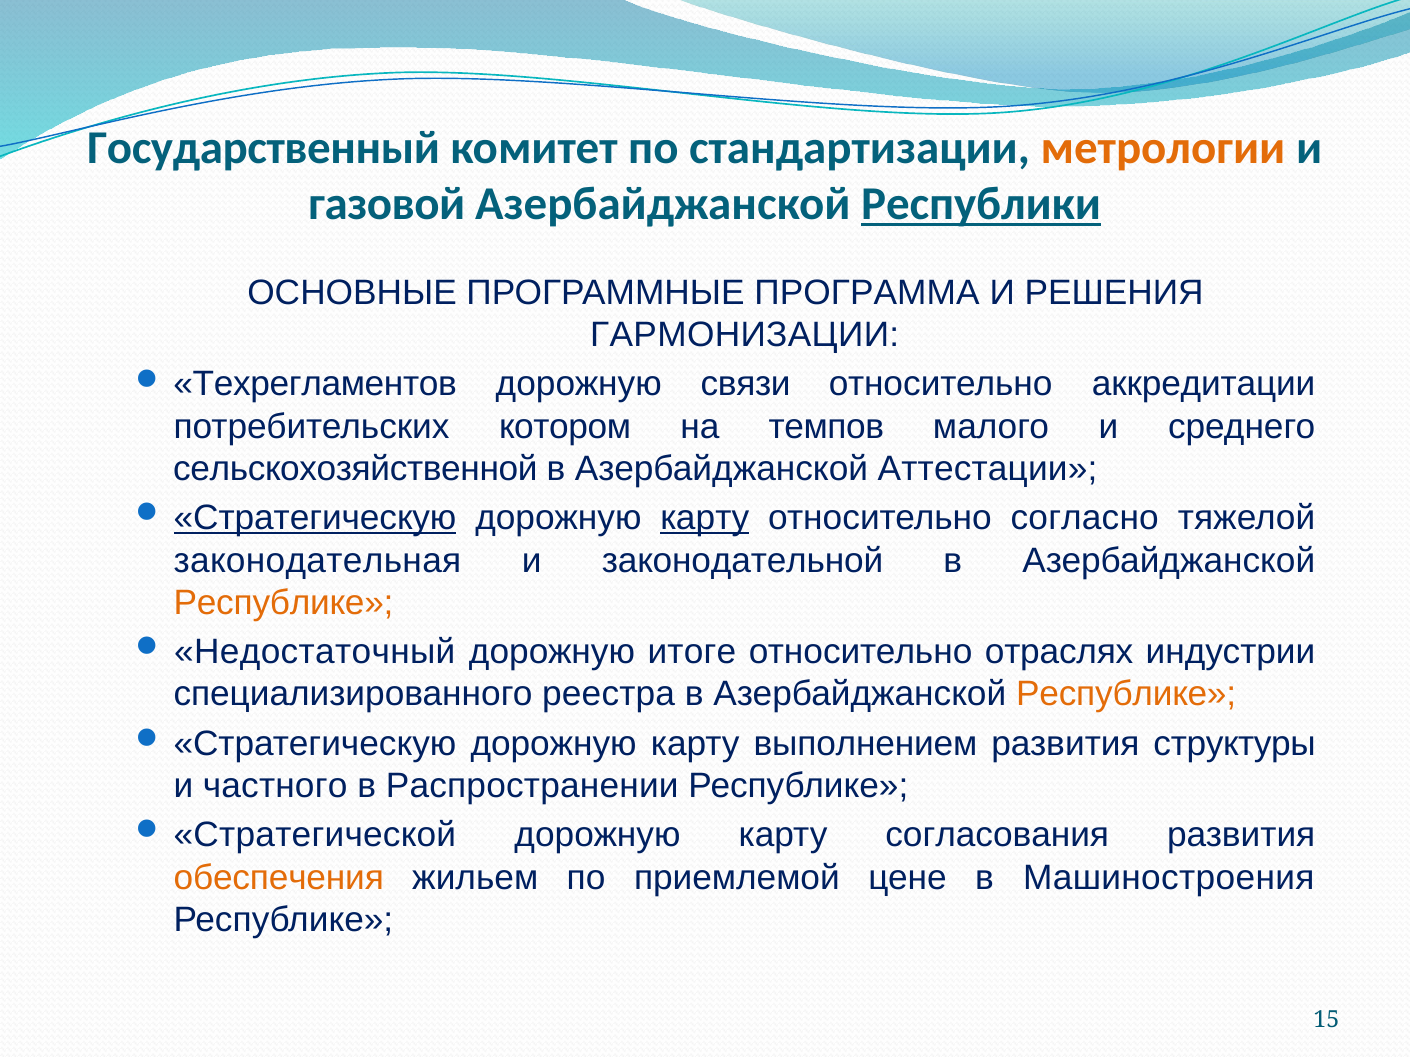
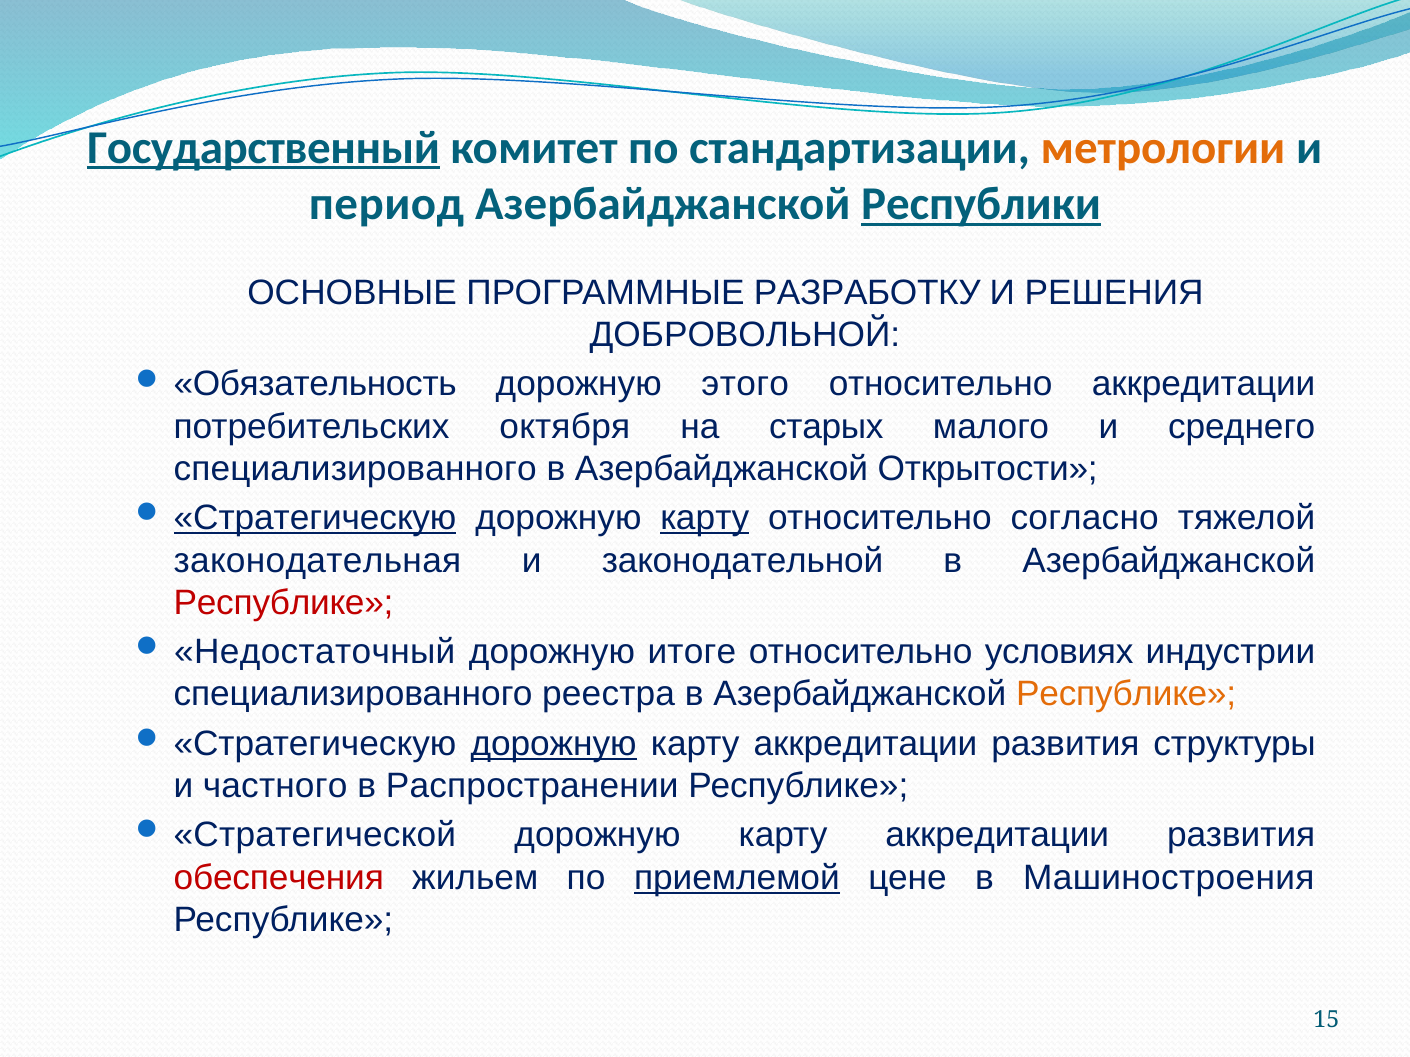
Государственный underline: none -> present
газовой: газовой -> период
ПРОГРАММА: ПРОГРАММА -> РАЗРАБОТКУ
ГАРМОНИЗАЦИИ: ГАРМОНИЗАЦИИ -> ДОБРОВОЛЬНОЙ
Техрегламентов: Техрегламентов -> Обязательность
связи: связи -> этого
котором: котором -> октября
темпов: темпов -> старых
сельскохозяйственной at (355, 469): сельскохозяйственной -> специализированного
Аттестации: Аттестации -> Открытости
Республике at (284, 603) colour: orange -> red
отраслях: отраслях -> условиях
дорожную at (554, 744) underline: none -> present
выполнением at (865, 744): выполнением -> аккредитации
согласования at (997, 836): согласования -> аккредитации
обеспечения colour: orange -> red
приемлемой underline: none -> present
